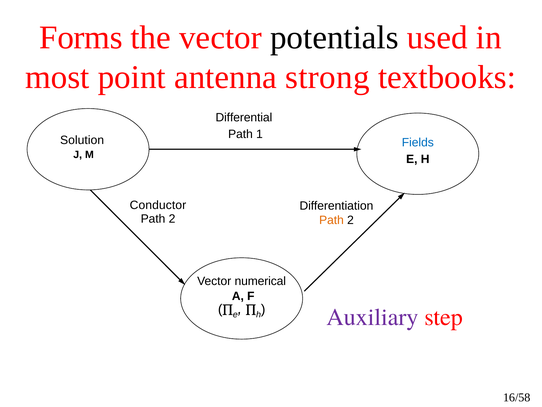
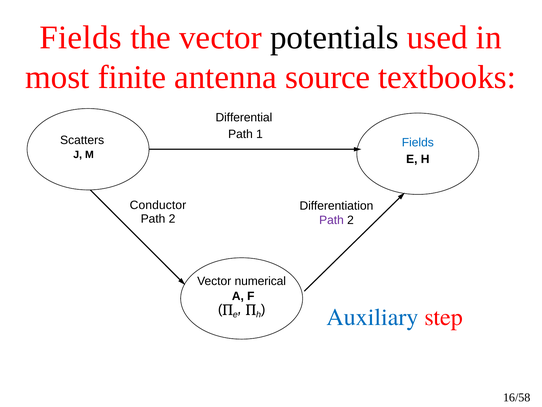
Forms at (81, 37): Forms -> Fields
point: point -> finite
strong: strong -> source
Solution: Solution -> Scatters
Path at (331, 220) colour: orange -> purple
Auxiliary colour: purple -> blue
